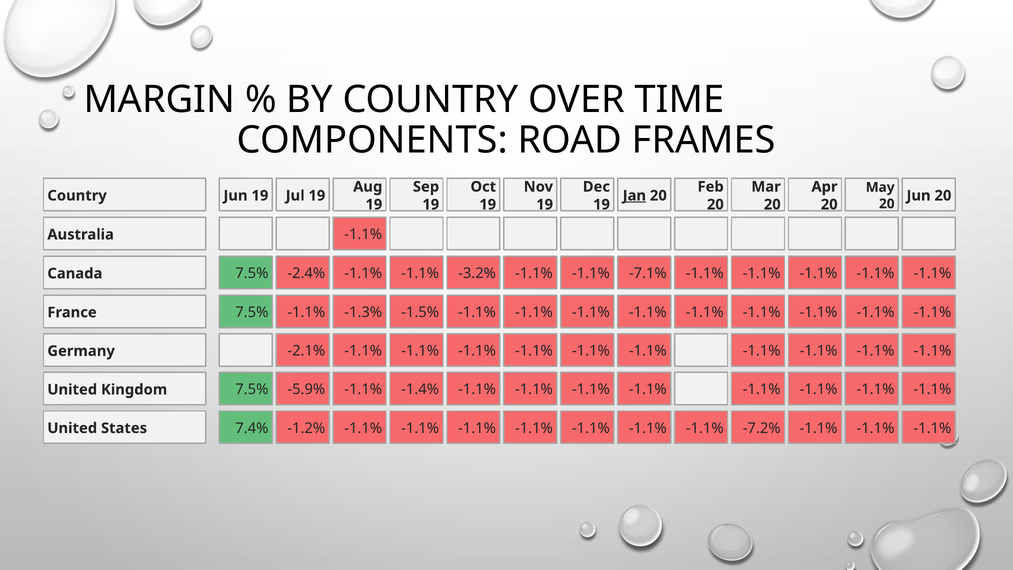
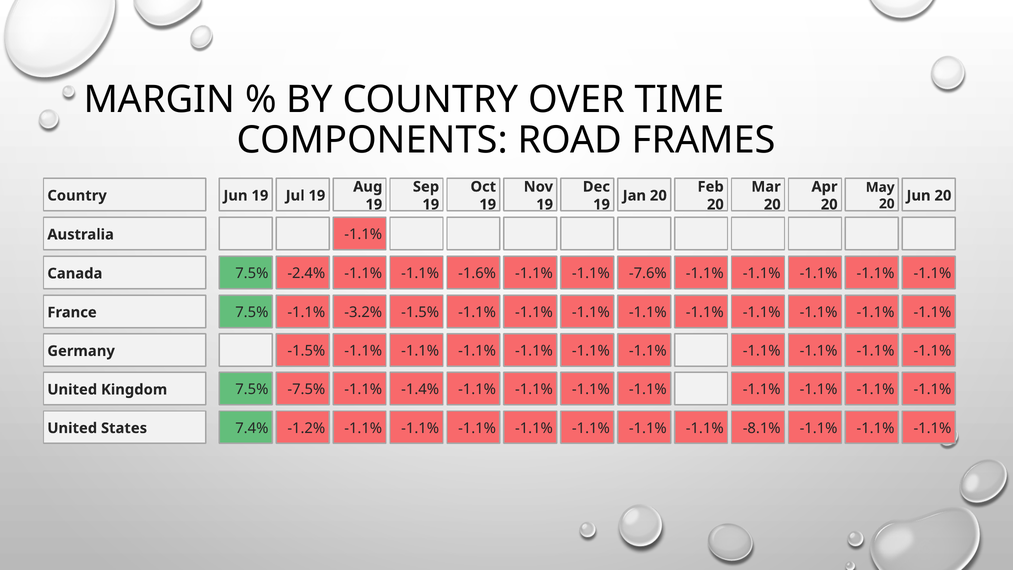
Jan underline: present -> none
-3.2%: -3.2% -> -1.6%
-7.1%: -7.1% -> -7.6%
-1.3%: -1.3% -> -3.2%
-2.1% at (306, 351): -2.1% -> -1.5%
-5.9%: -5.9% -> -7.5%
-7.2%: -7.2% -> -8.1%
